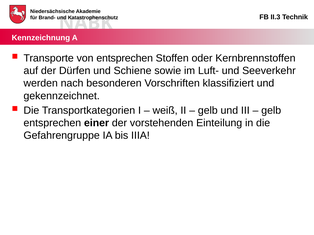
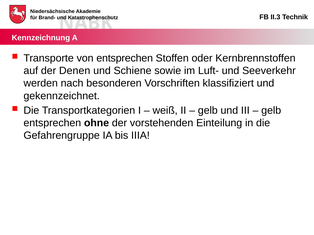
Dürfen: Dürfen -> Denen
einer: einer -> ohne
